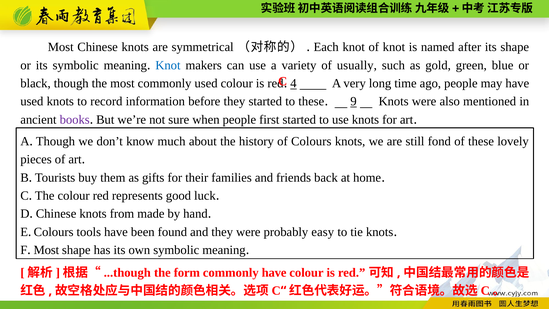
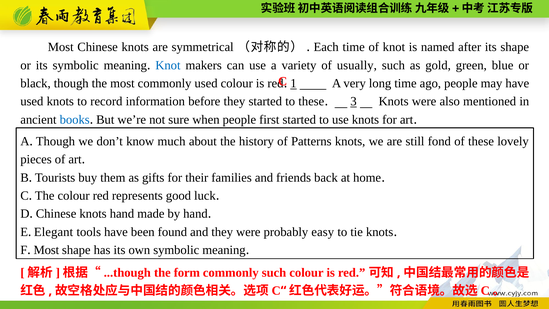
Each knot: knot -> time
4: 4 -> 1
9: 9 -> 3
books colour: purple -> blue
of Colours: Colours -> Patterns
knots from: from -> hand
Colours at (54, 232): Colours -> Elegant
commonly have: have -> such
